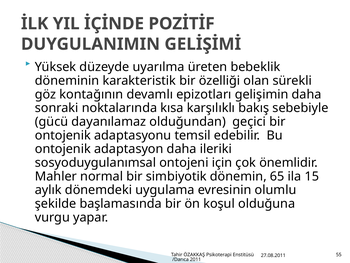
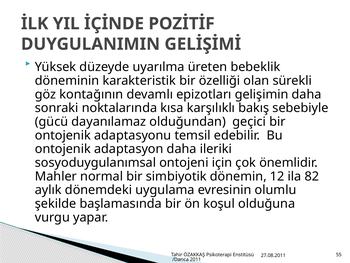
65: 65 -> 12
15: 15 -> 82
